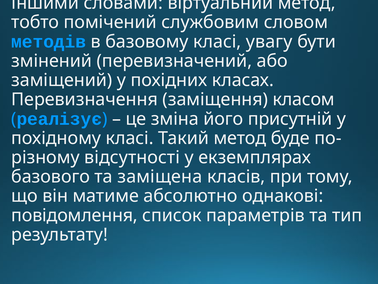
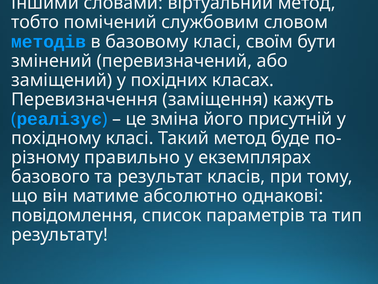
увагу: увагу -> своїм
класом: класом -> кажуть
відсутності: відсутності -> правильно
заміщена: заміщена -> результат
